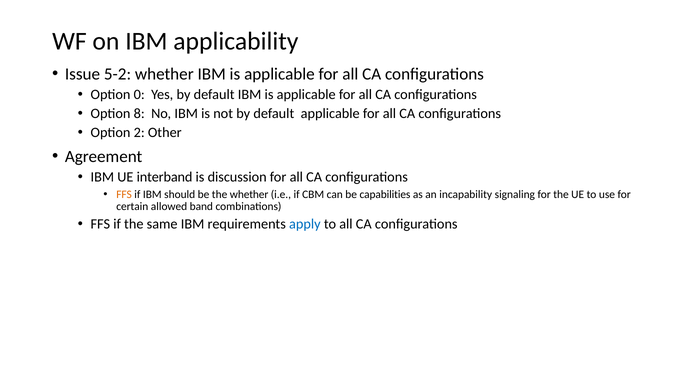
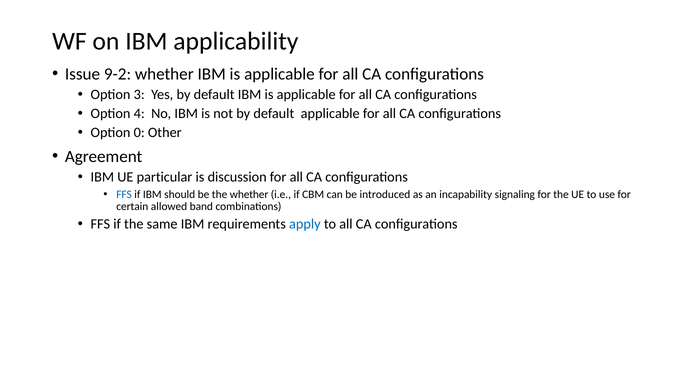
5-2: 5-2 -> 9-2
0: 0 -> 3
8: 8 -> 4
2: 2 -> 0
interband: interband -> particular
FFS at (124, 194) colour: orange -> blue
capabilities: capabilities -> introduced
